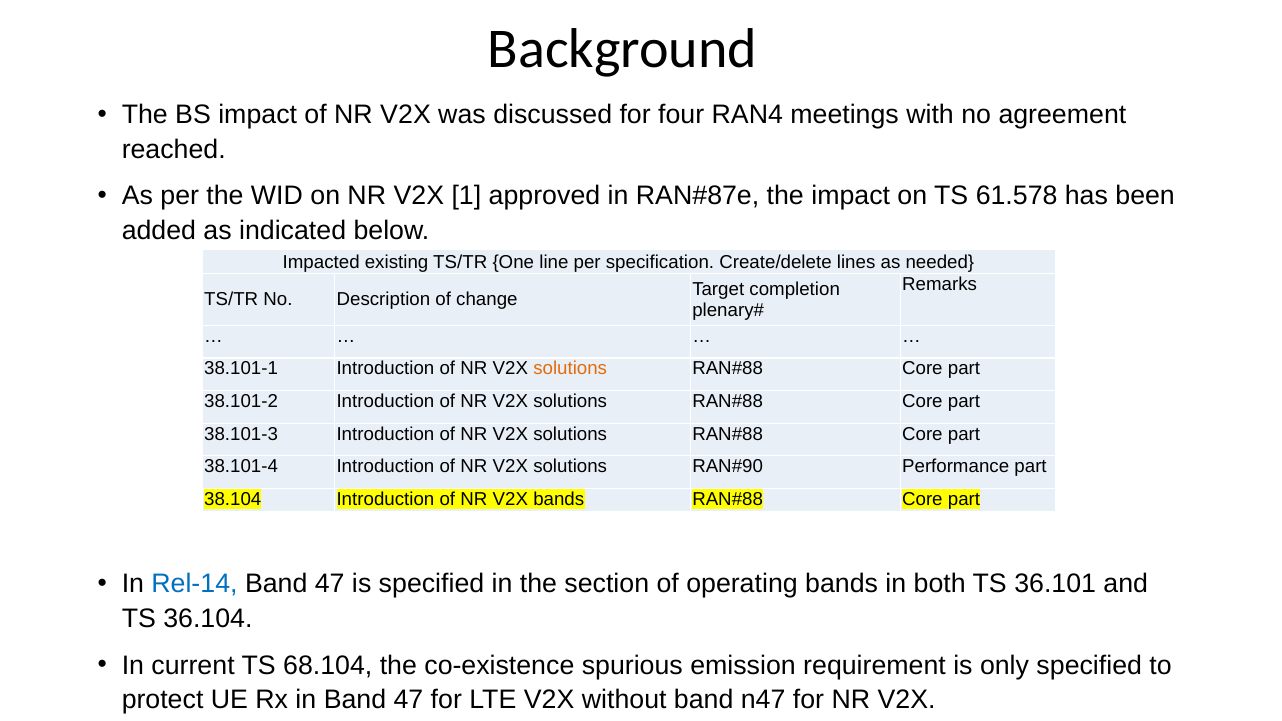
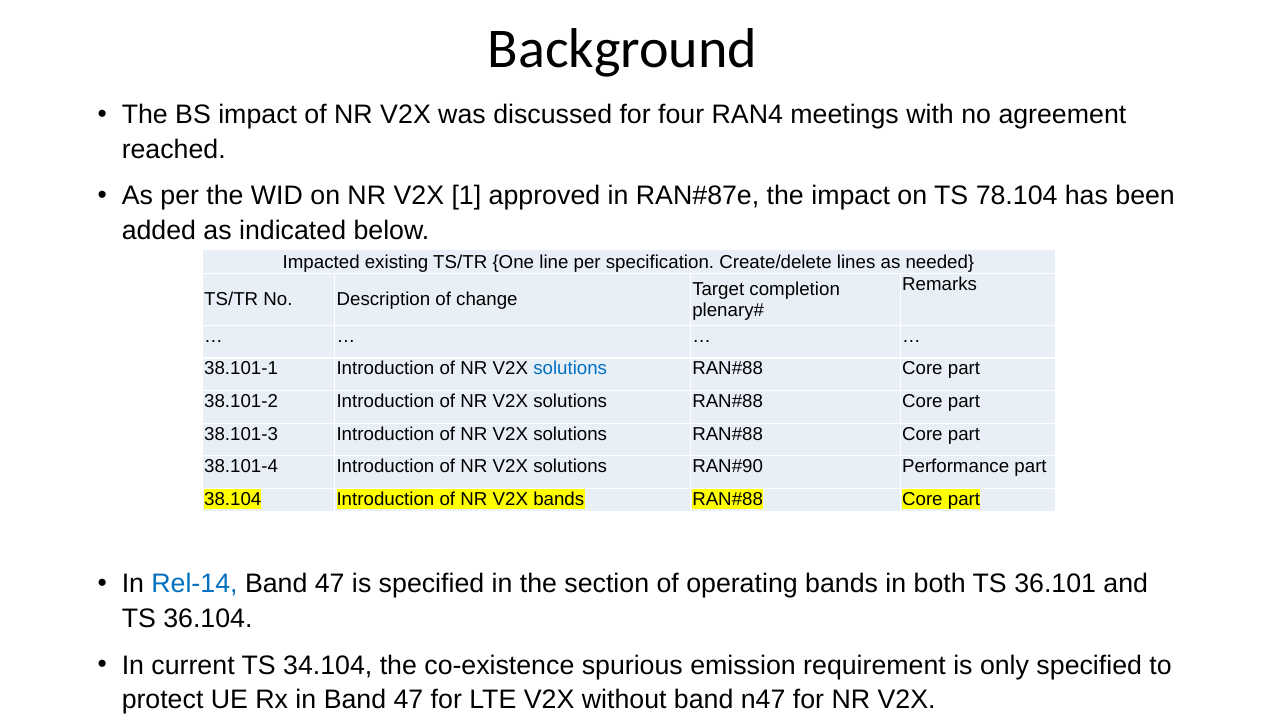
61.578: 61.578 -> 78.104
solutions at (570, 369) colour: orange -> blue
68.104: 68.104 -> 34.104
